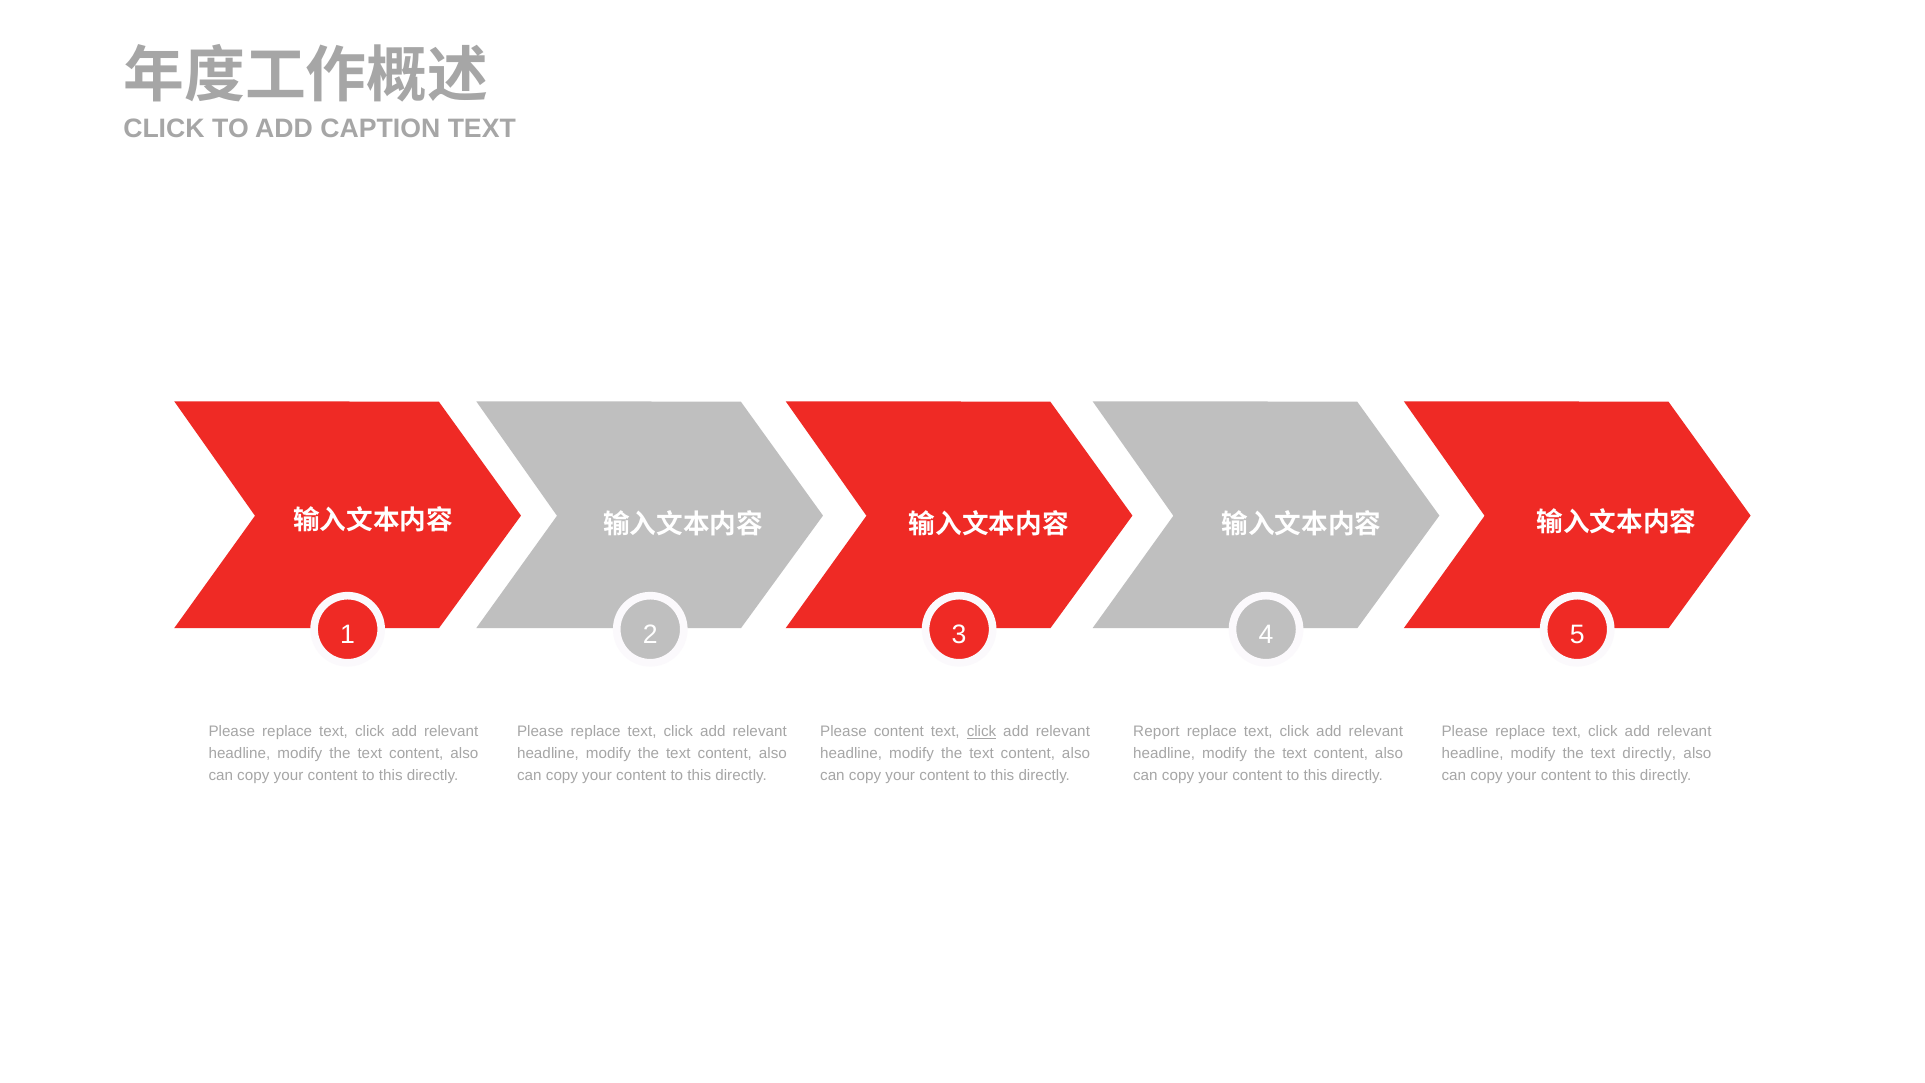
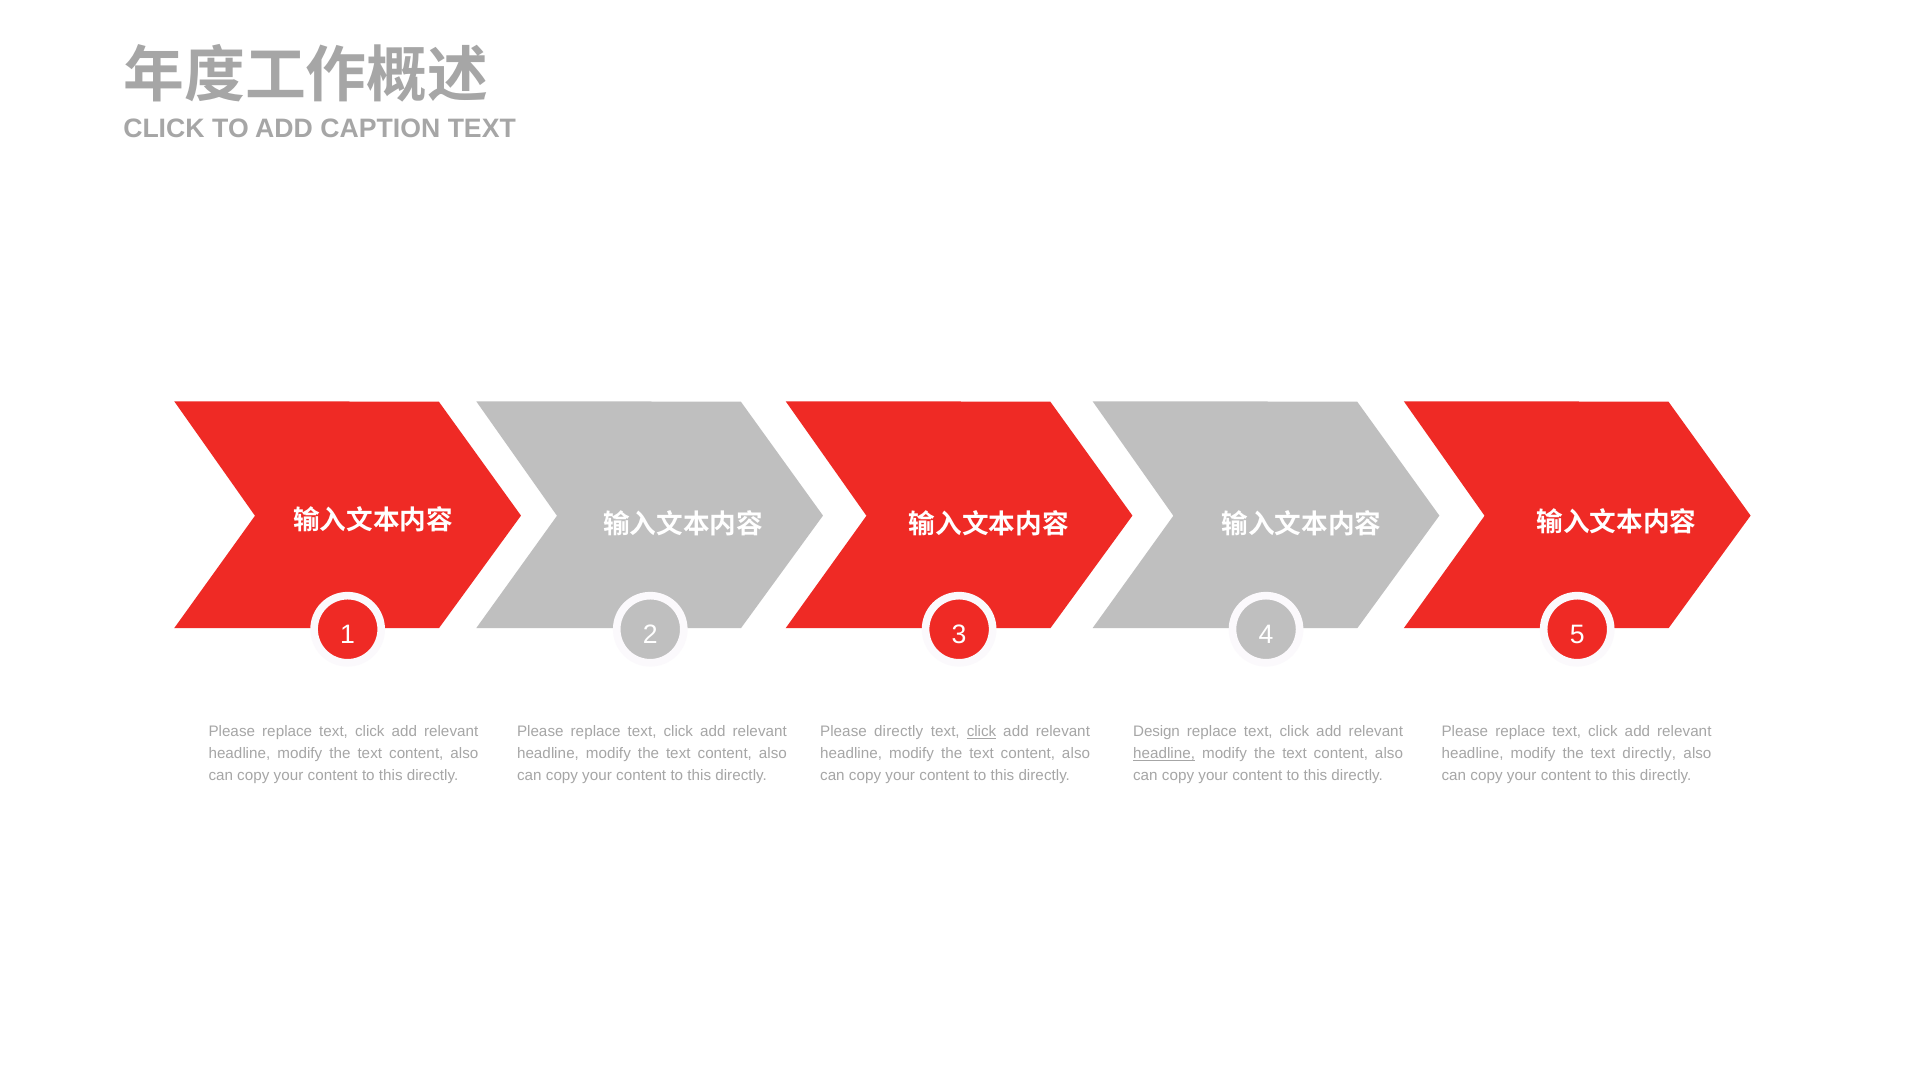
Please content: content -> directly
Report: Report -> Design
headline at (1164, 753) underline: none -> present
